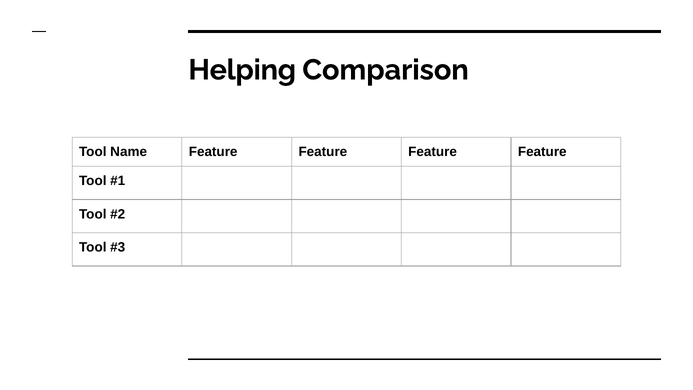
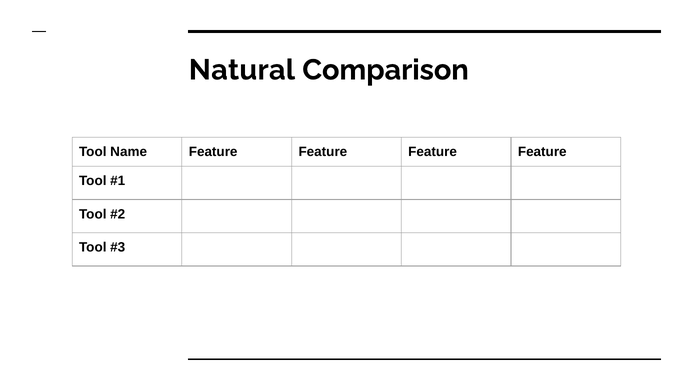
Helping: Helping -> Natural
